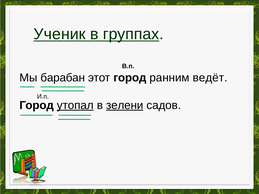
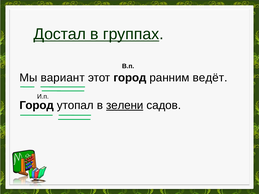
Ученик: Ученик -> Достал
барабан: барабан -> вариант
утопал underline: present -> none
